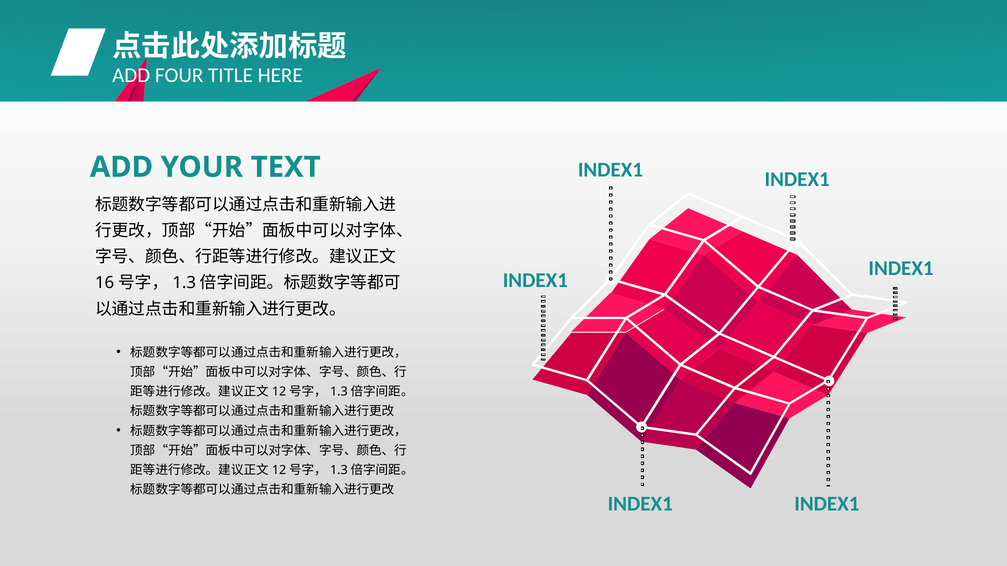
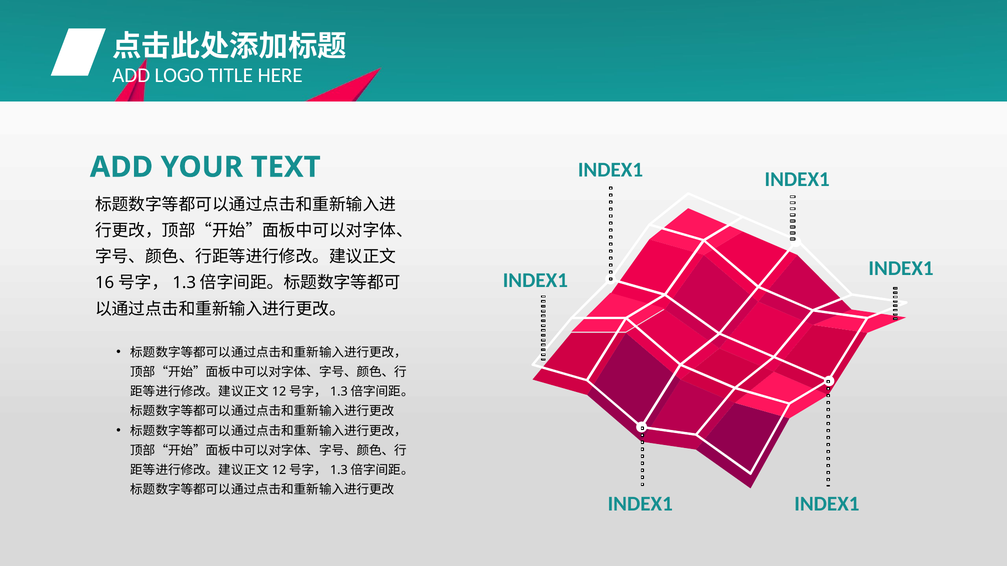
FOUR: FOUR -> LOGO
